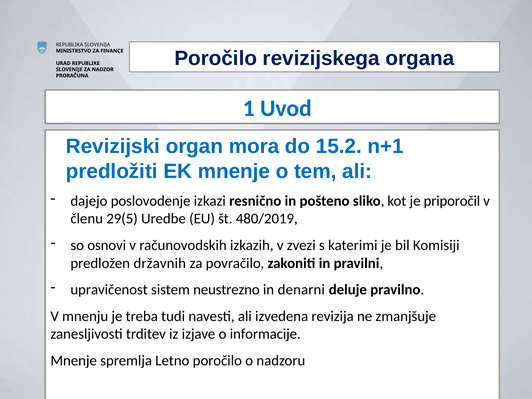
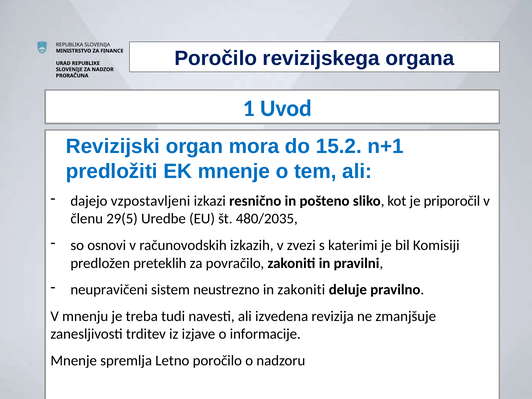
poslovodenje: poslovodenje -> vzpostavljeni
480/2019: 480/2019 -> 480/2035
državnih: državnih -> preteklih
upravičenost: upravičenost -> neupravičeni
in denarni: denarni -> zakoniti
